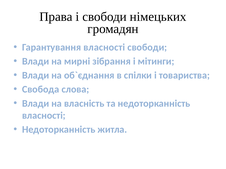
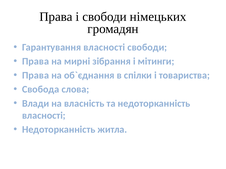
Влади at (36, 61): Влади -> Права
Влади at (36, 76): Влади -> Права
